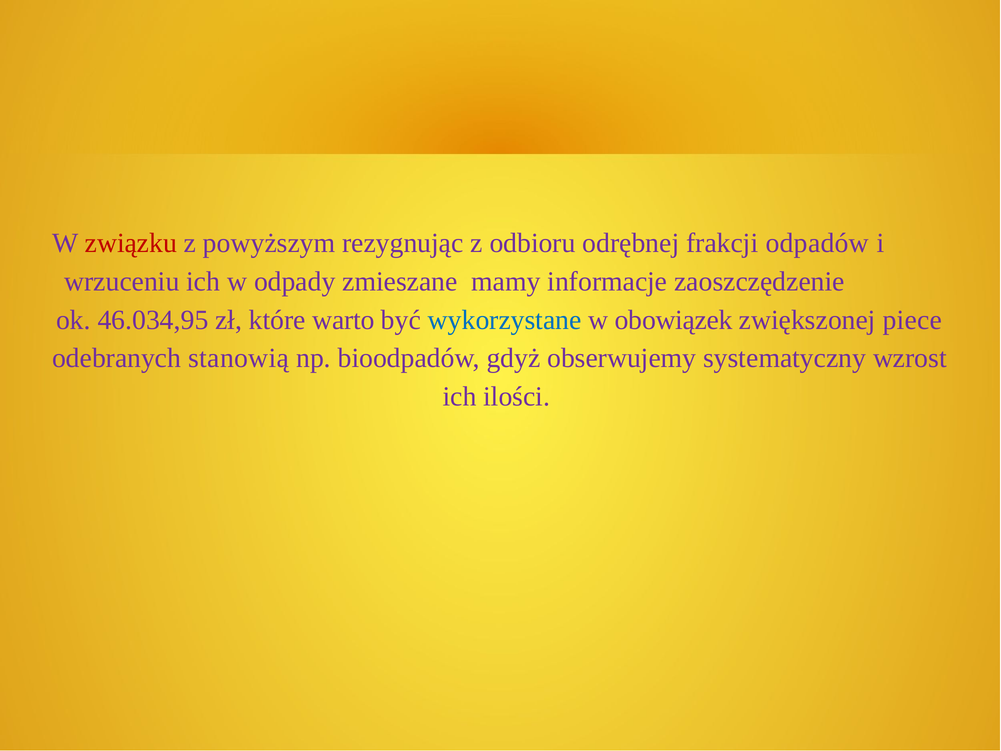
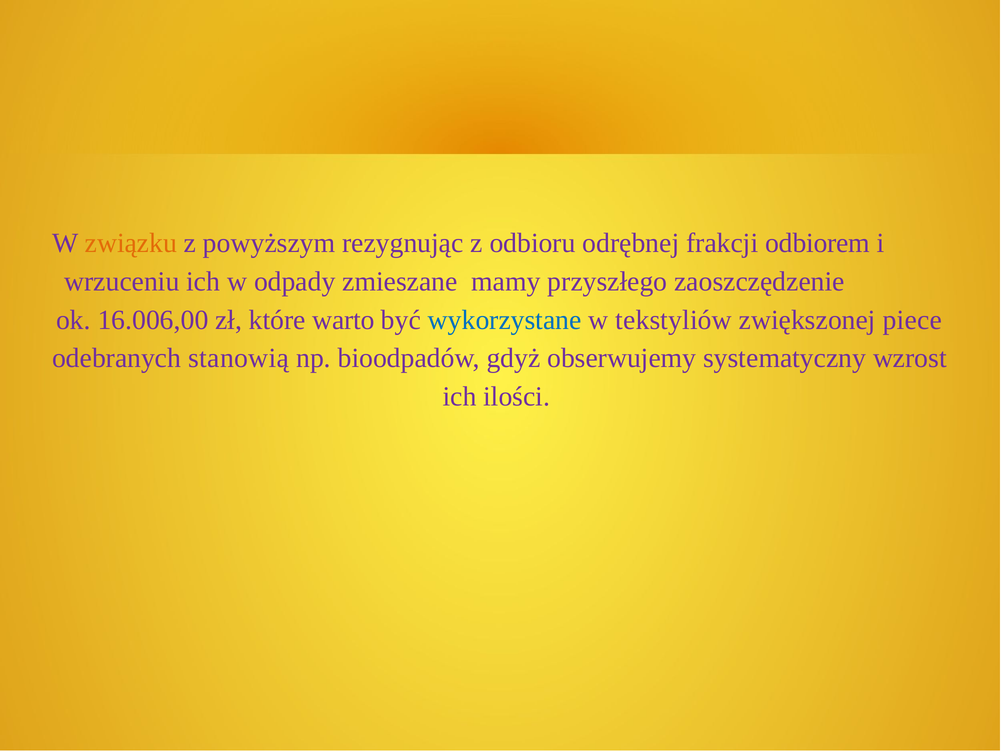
związku colour: red -> orange
odpadów: odpadów -> odbiorem
informacje: informacje -> przyszłego
46.034,95: 46.034,95 -> 16.006,00
obowiązek: obowiązek -> tekstyliów
